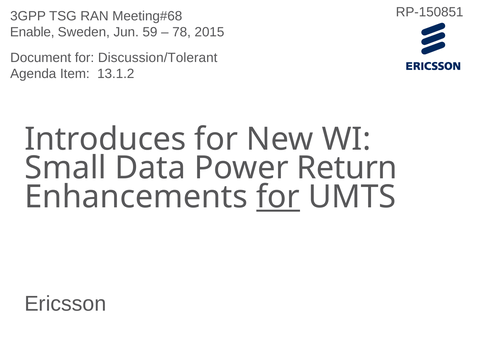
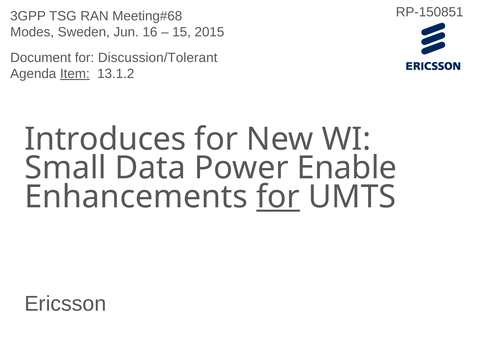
Enable: Enable -> Modes
59: 59 -> 16
78: 78 -> 15
Item underline: none -> present
Return: Return -> Enable
